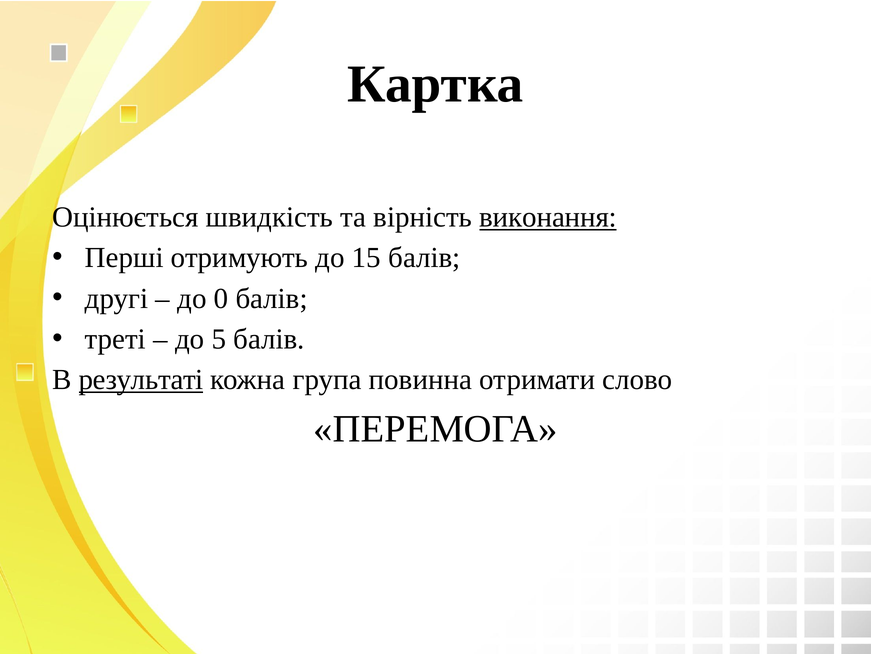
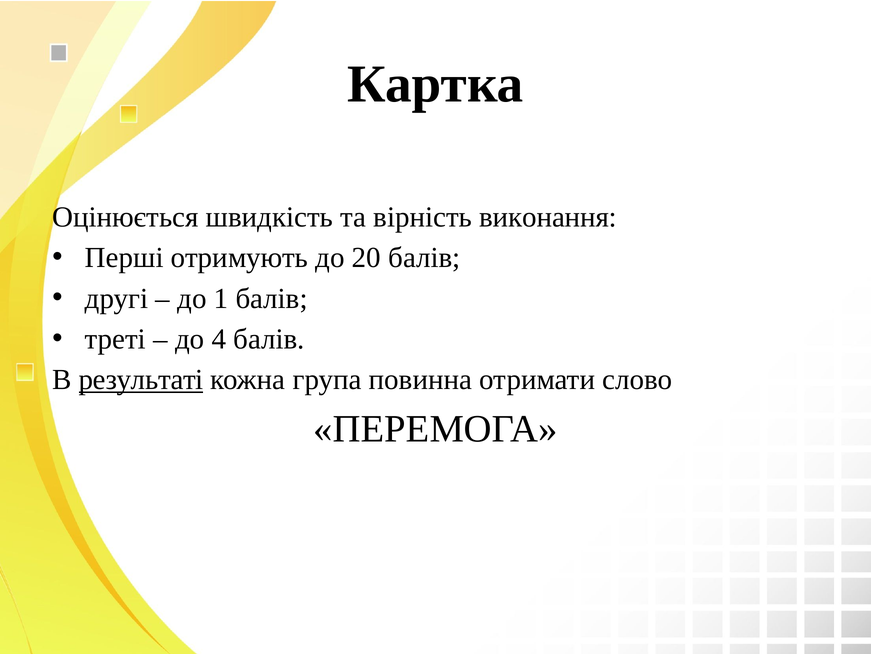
виконання underline: present -> none
15: 15 -> 20
0: 0 -> 1
5: 5 -> 4
